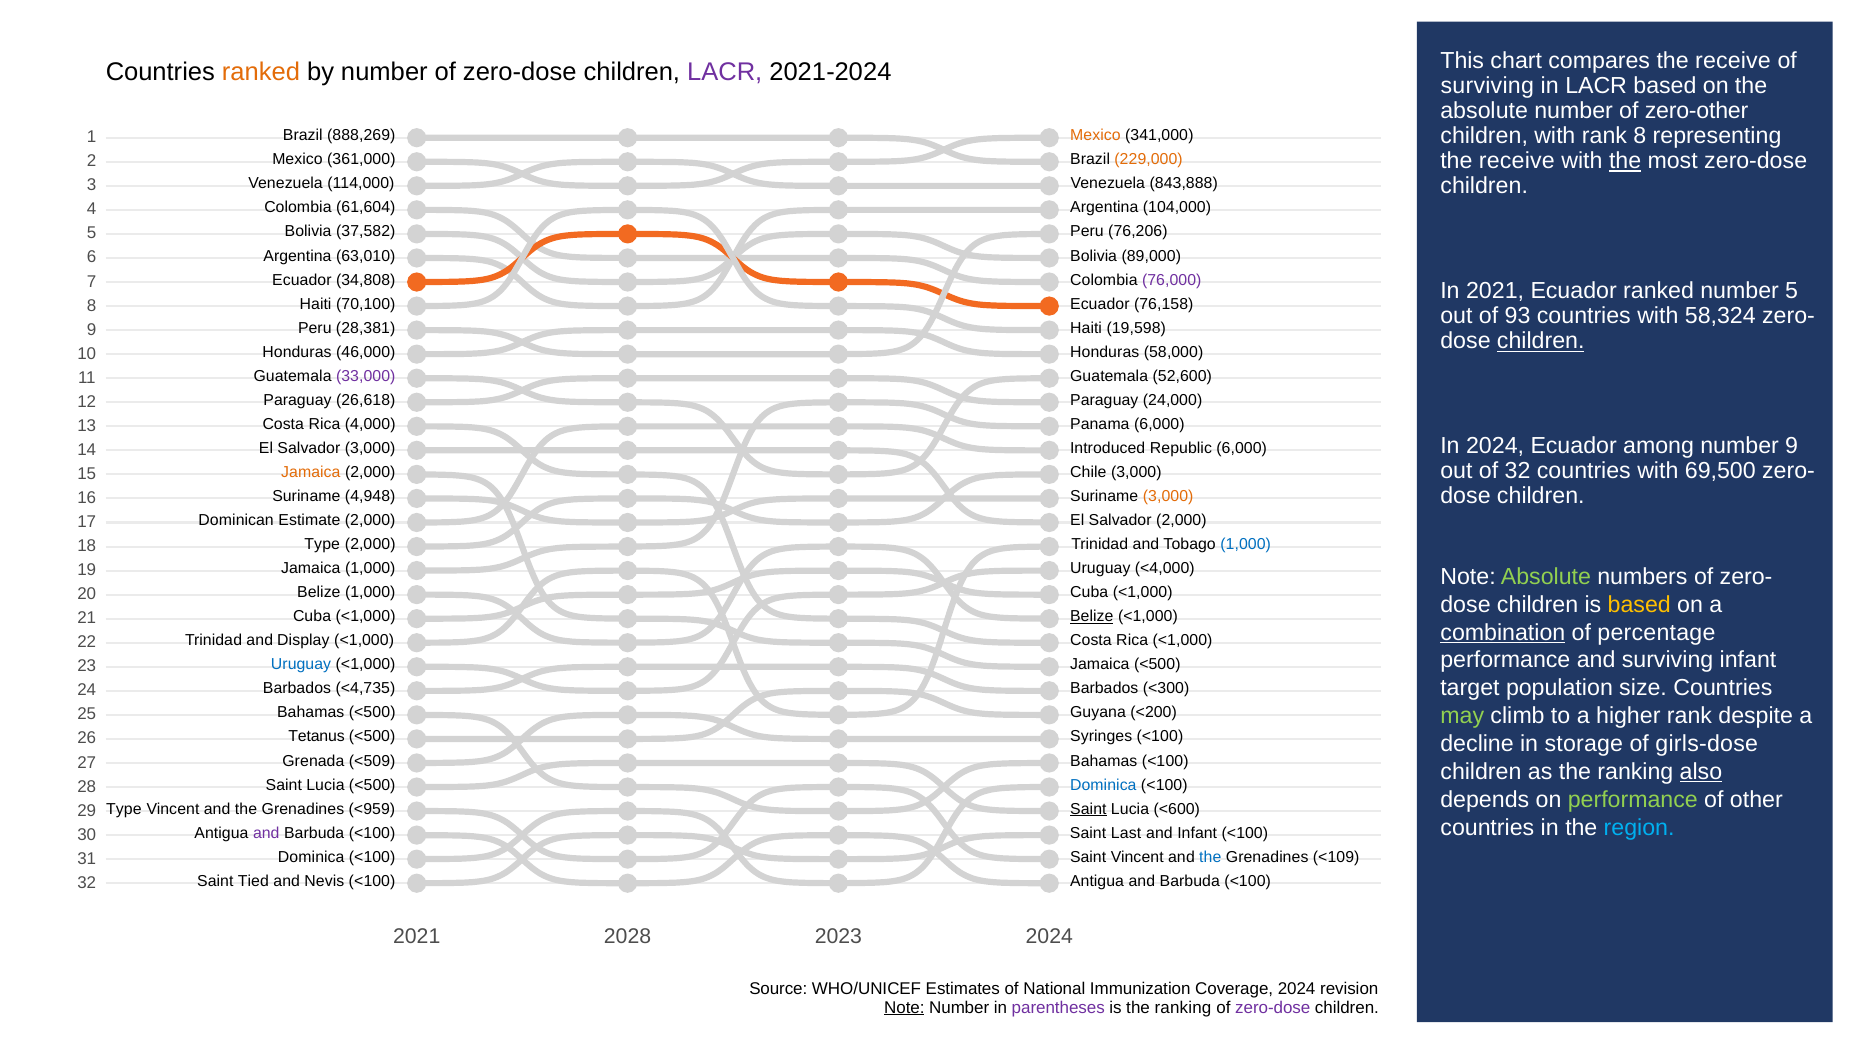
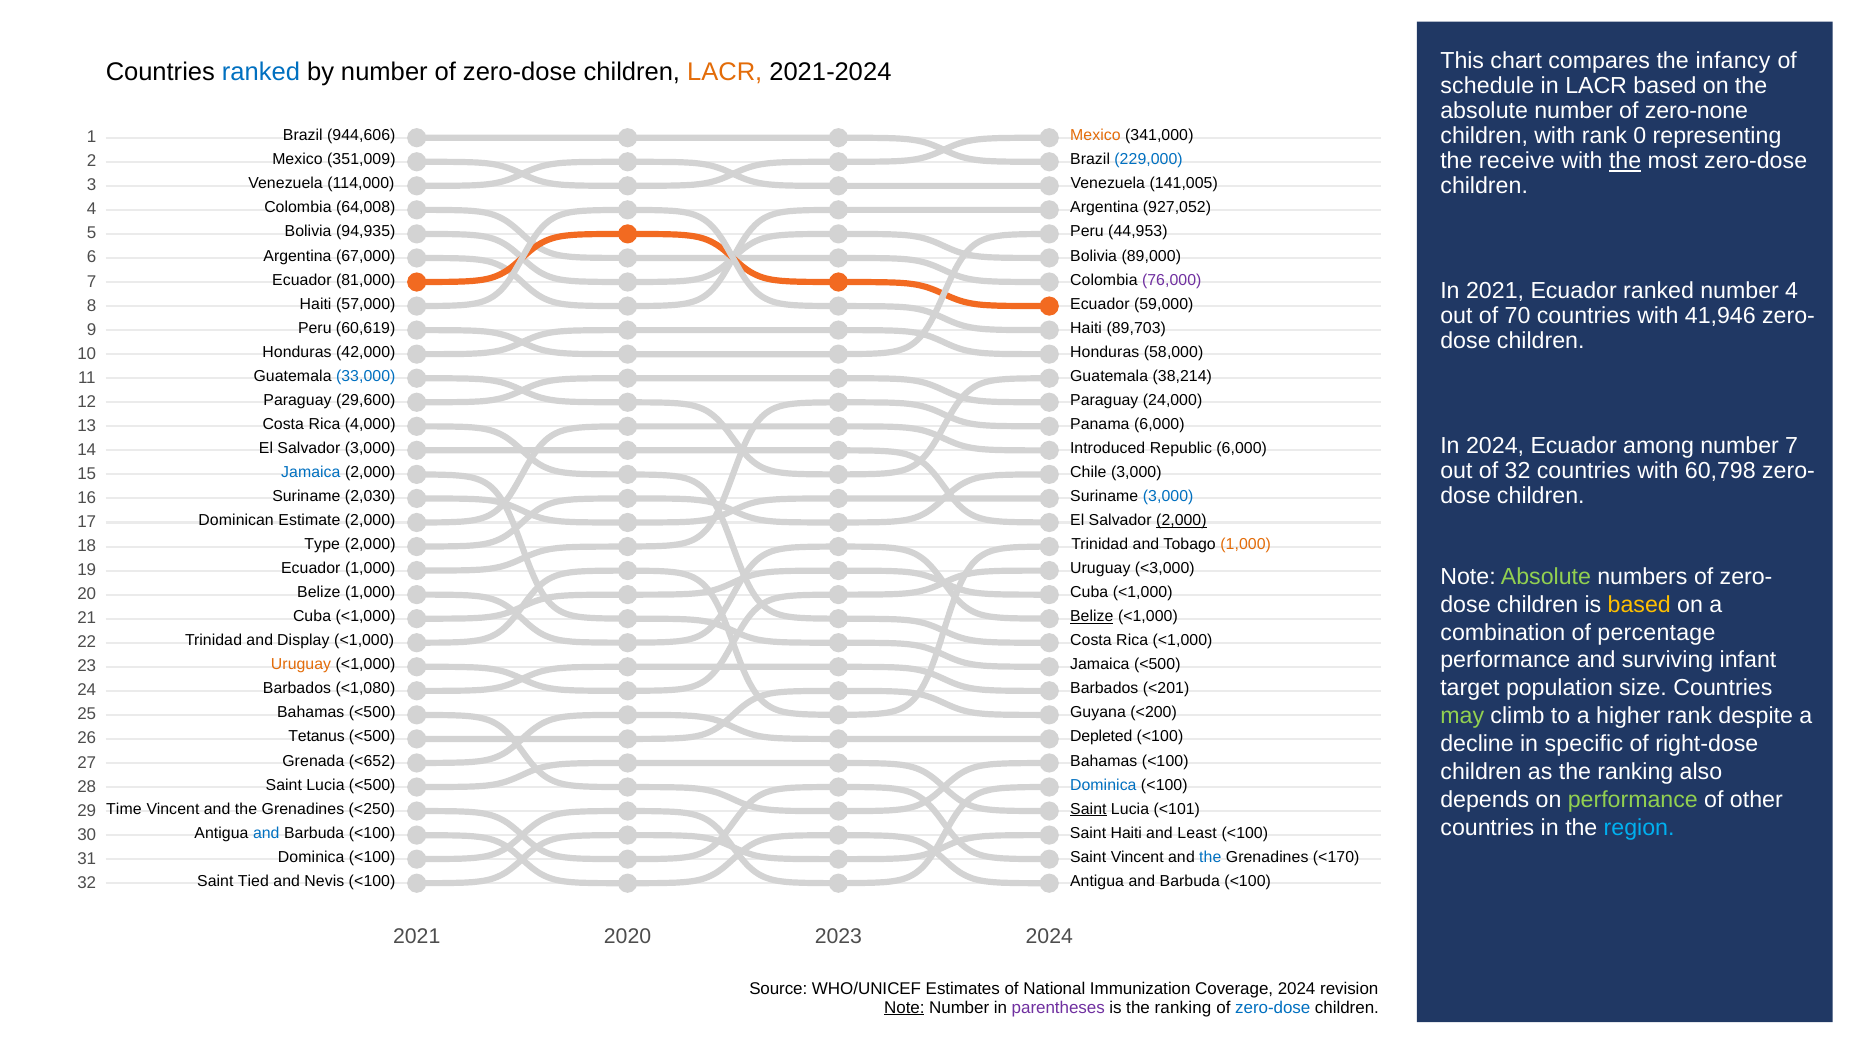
compares the receive: receive -> infancy
ranked at (261, 72) colour: orange -> blue
LACR at (725, 72) colour: purple -> orange
surviving at (1487, 86): surviving -> schedule
zero-other: zero-other -> zero-none
rank 8: 8 -> 0
888,269: 888,269 -> 944,606
361,000: 361,000 -> 351,009
229,000 colour: orange -> blue
843,888: 843,888 -> 141,005
61,604: 61,604 -> 64,008
104,000: 104,000 -> 927,052
37,582: 37,582 -> 94,935
76,206: 76,206 -> 44,953
63,010: 63,010 -> 67,000
34,808: 34,808 -> 81,000
number 5: 5 -> 4
70,100: 70,100 -> 57,000
76,158: 76,158 -> 59,000
93: 93 -> 70
58,324: 58,324 -> 41,946
28,381: 28,381 -> 60,619
19,598: 19,598 -> 89,703
children at (1541, 341) underline: present -> none
46,000: 46,000 -> 42,000
33,000 colour: purple -> blue
52,600: 52,600 -> 38,214
26,618: 26,618 -> 29,600
number 9: 9 -> 7
69,500: 69,500 -> 60,798
Jamaica at (311, 472) colour: orange -> blue
4,948: 4,948 -> 2,030
3,000 at (1168, 496) colour: orange -> blue
2,000 at (1181, 520) underline: none -> present
1,000 at (1246, 544) colour: blue -> orange
Jamaica at (311, 568): Jamaica -> Ecuador
<4,000: <4,000 -> <3,000
combination underline: present -> none
Uruguay at (301, 665) colour: blue -> orange
<4,735: <4,735 -> <1,080
<300: <300 -> <201
Syringes: Syringes -> Depleted
storage: storage -> specific
girls-dose: girls-dose -> right-dose
<509: <509 -> <652
also underline: present -> none
Type at (124, 809): Type -> Time
<959: <959 -> <250
<600: <600 -> <101
and at (266, 833) colour: purple -> blue
Saint Last: Last -> Haiti
and Infant: Infant -> Least
<109: <109 -> <170
2028: 2028 -> 2020
zero-dose at (1273, 1007) colour: purple -> blue
